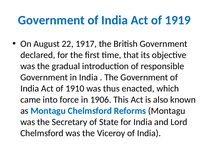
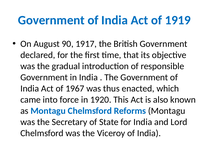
22: 22 -> 90
1910: 1910 -> 1967
1906: 1906 -> 1920
